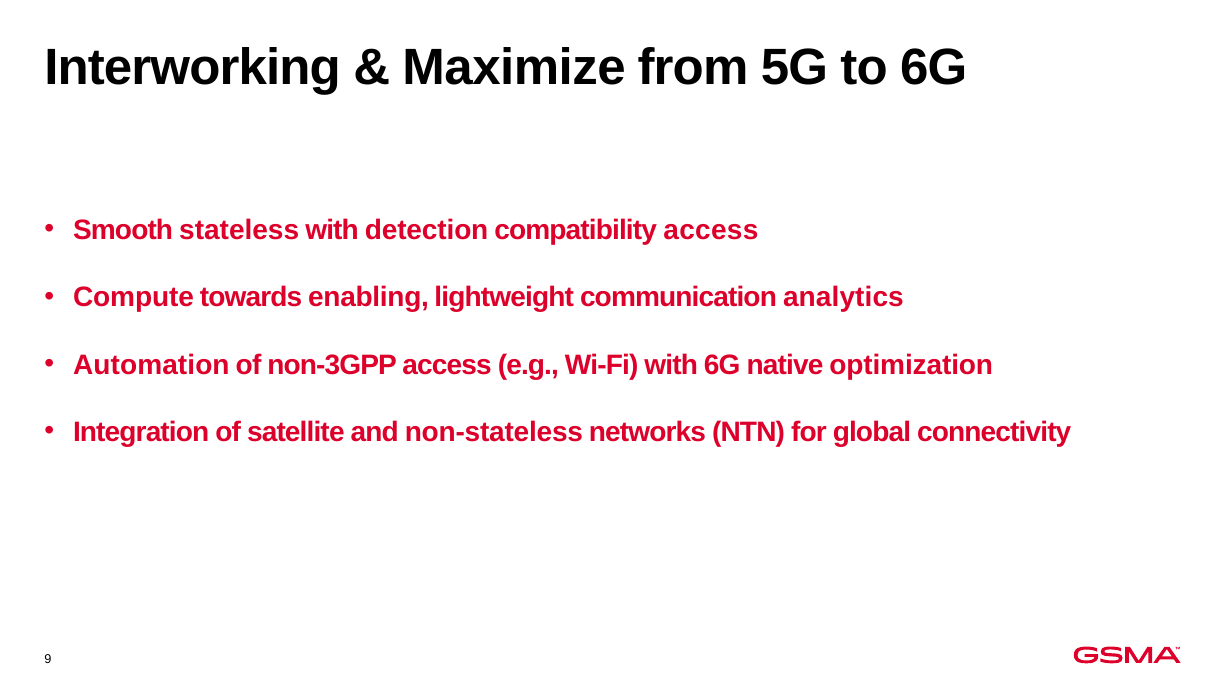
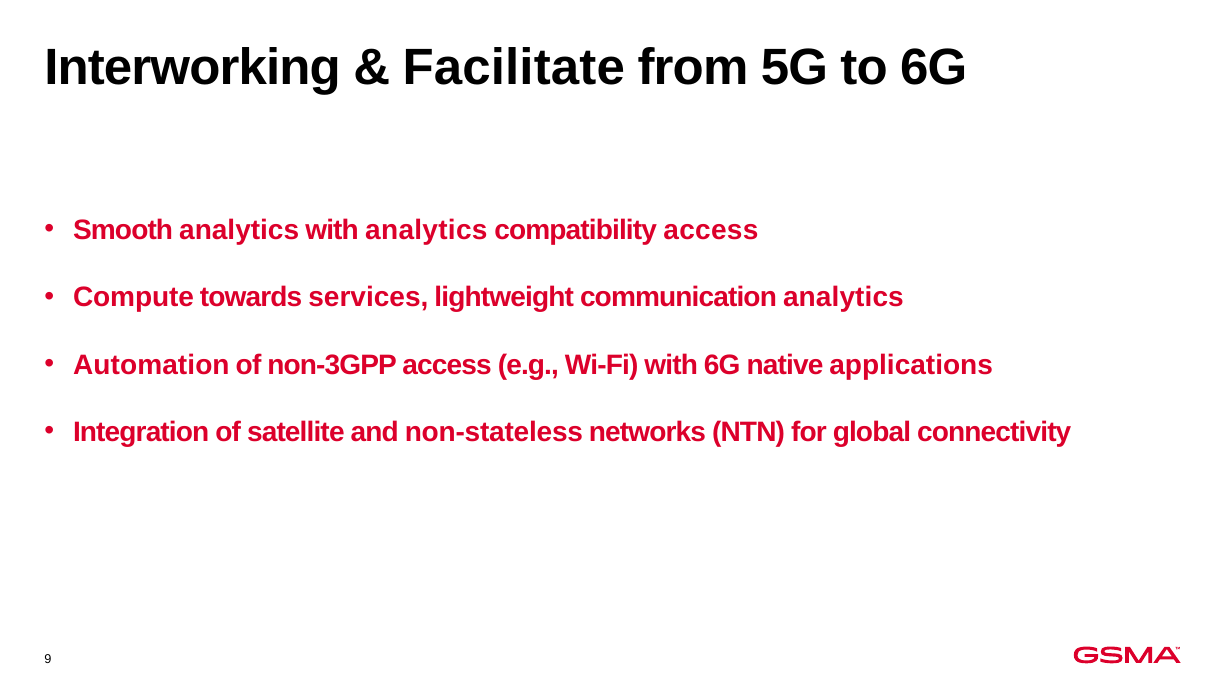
Maximize: Maximize -> Facilitate
Smooth stateless: stateless -> analytics
with detection: detection -> analytics
enabling: enabling -> services
optimization: optimization -> applications
